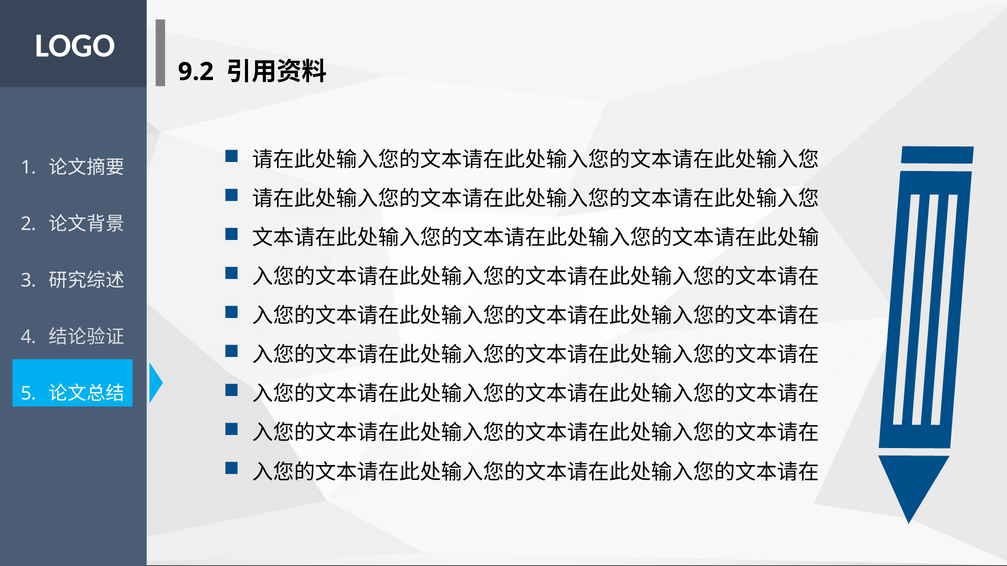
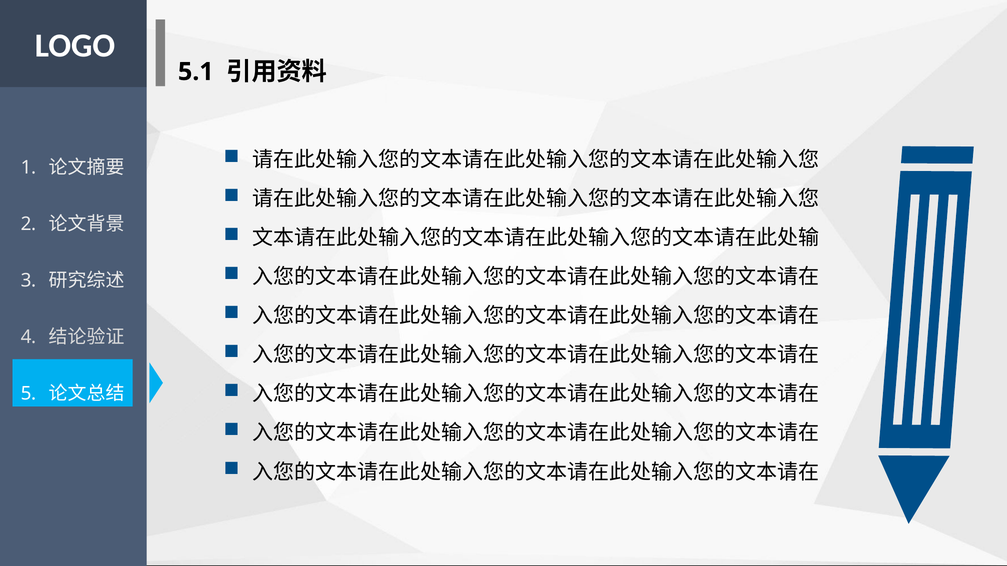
9.2: 9.2 -> 5.1
